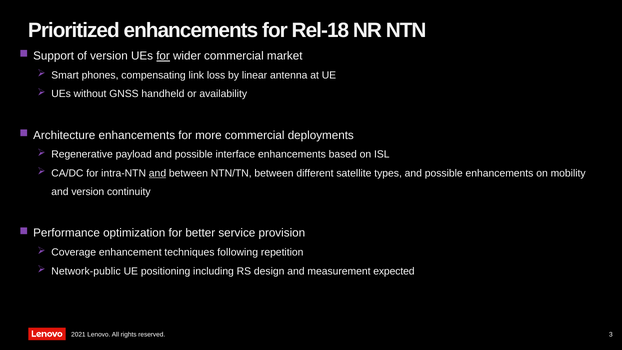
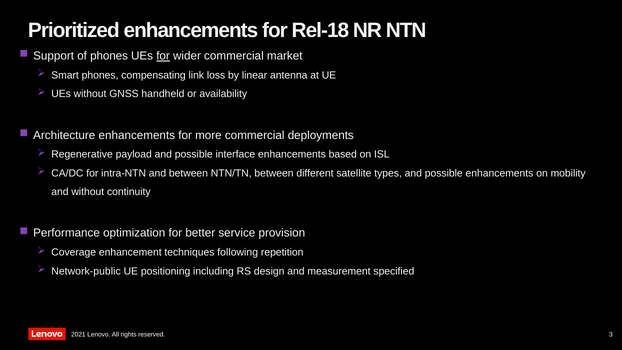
of version: version -> phones
and at (158, 173) underline: present -> none
and version: version -> without
expected: expected -> specified
